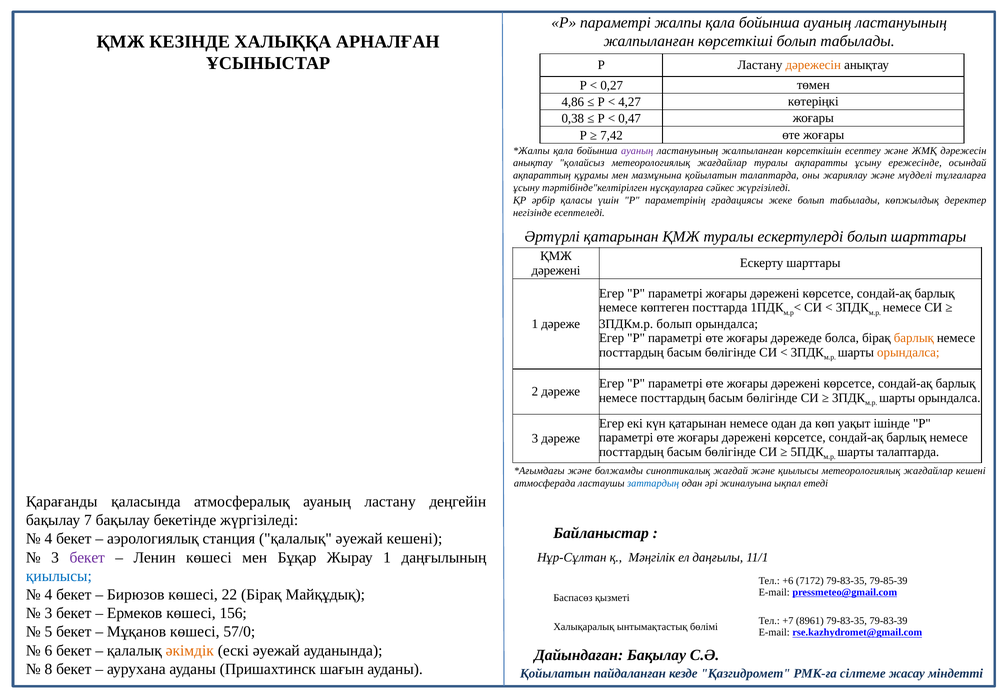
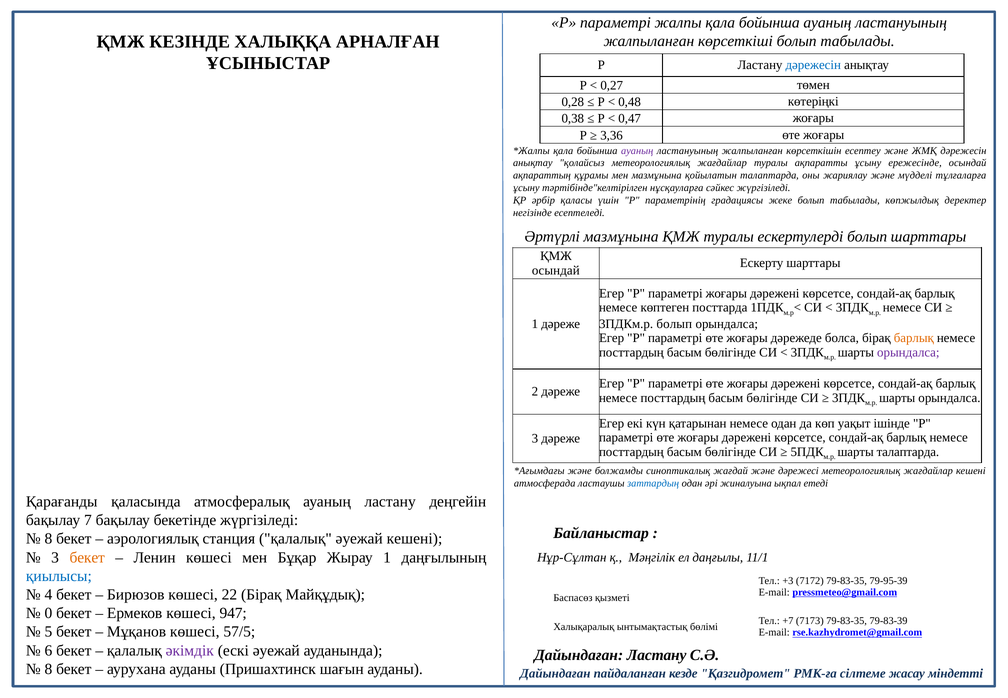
дәрежесін at (813, 65) colour: orange -> blue
4,86: 4,86 -> 0,28
4,27: 4,27 -> 0,48
7,42: 7,42 -> 3,36
Әртүрлі қатарынан: қатарынан -> мазмұнына
дәрежені at (556, 270): дәрежені -> осындай
орындалса at (908, 352) colour: orange -> purple
және қиылысы: қиылысы -> дәрежесі
4 at (48, 539): 4 -> 8
бекет at (87, 557) colour: purple -> orange
+6: +6 -> +3
79-85-39: 79-85-39 -> 79-95-39
3 at (48, 613): 3 -> 0
156: 156 -> 947
8961: 8961 -> 7173
57/0: 57/0 -> 57/5
әкімдік colour: orange -> purple
Дайындаған Бақылау: Бақылау -> Ластану
Қойылатын at (555, 673): Қойылатын -> Дайындаған
